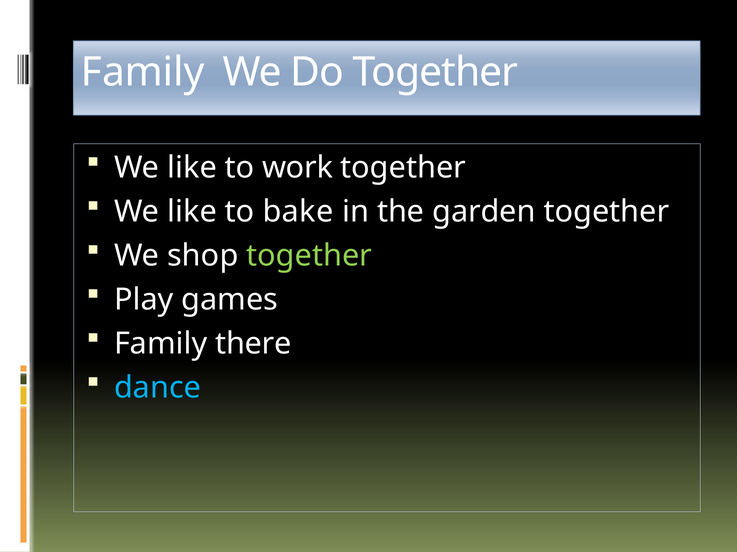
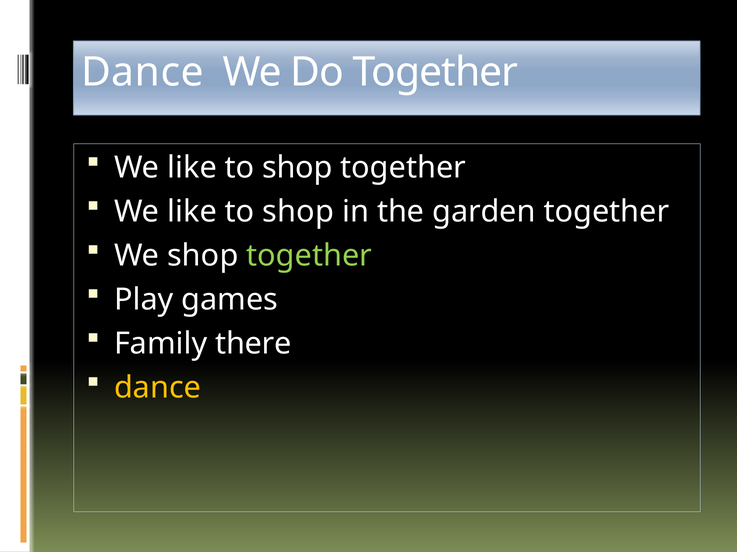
Family at (143, 72): Family -> Dance
work at (297, 168): work -> shop
bake at (298, 212): bake -> shop
dance at (158, 388) colour: light blue -> yellow
